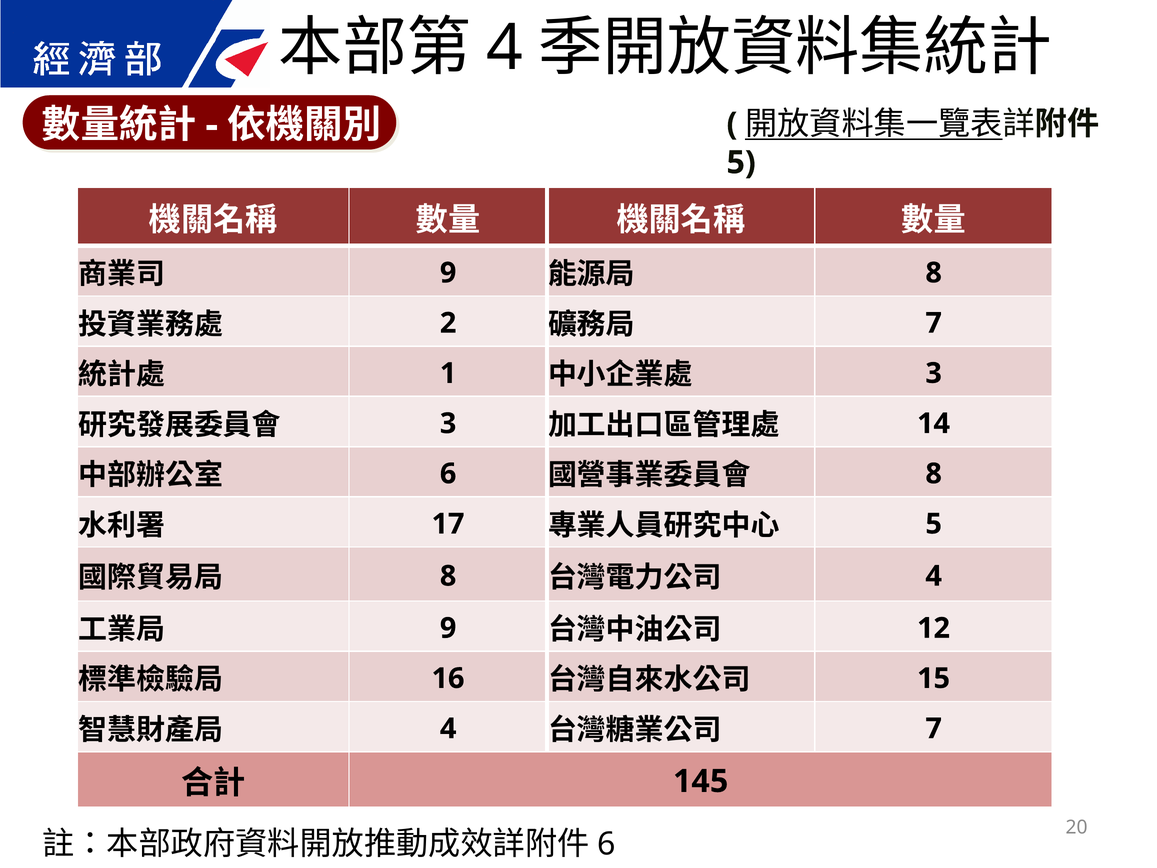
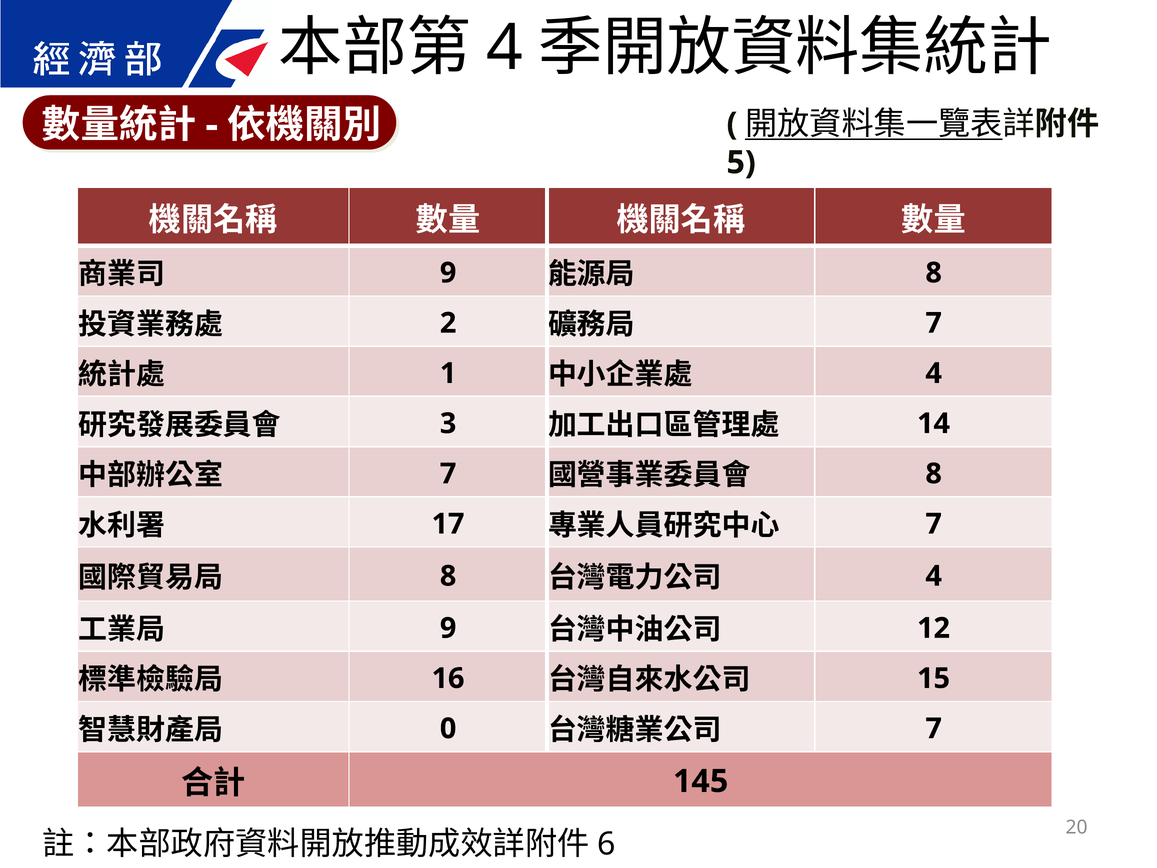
3 at (934, 373): 3 -> 4
6 at (448, 474): 6 -> 7
5 at (934, 524): 5 -> 7
4 at (448, 728): 4 -> 0
